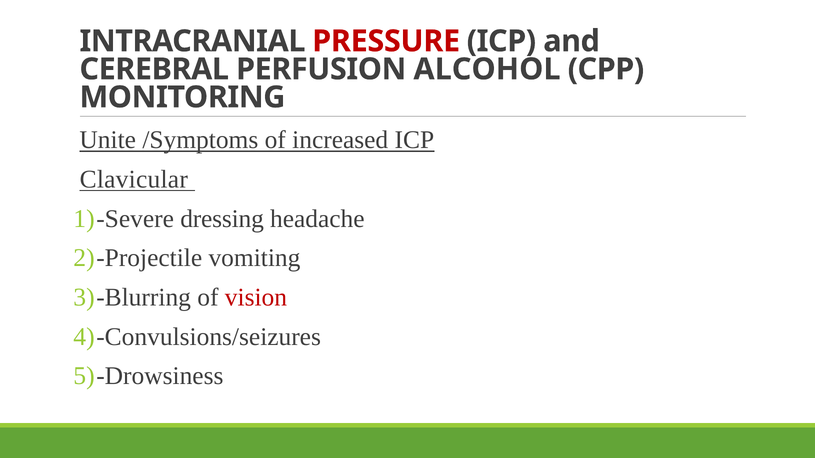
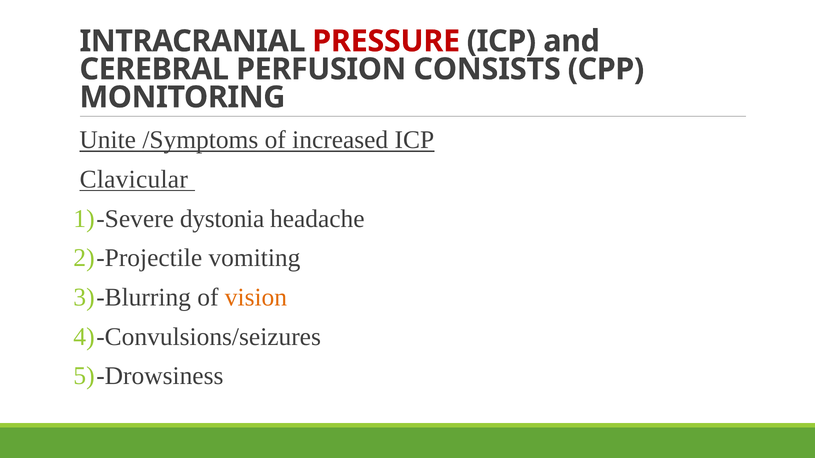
ALCOHOL: ALCOHOL -> CONSISTS
dressing: dressing -> dystonia
vision colour: red -> orange
